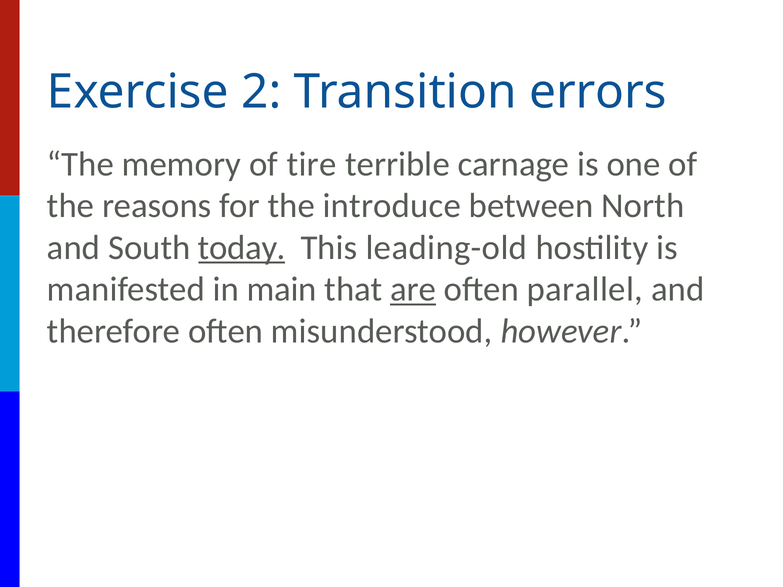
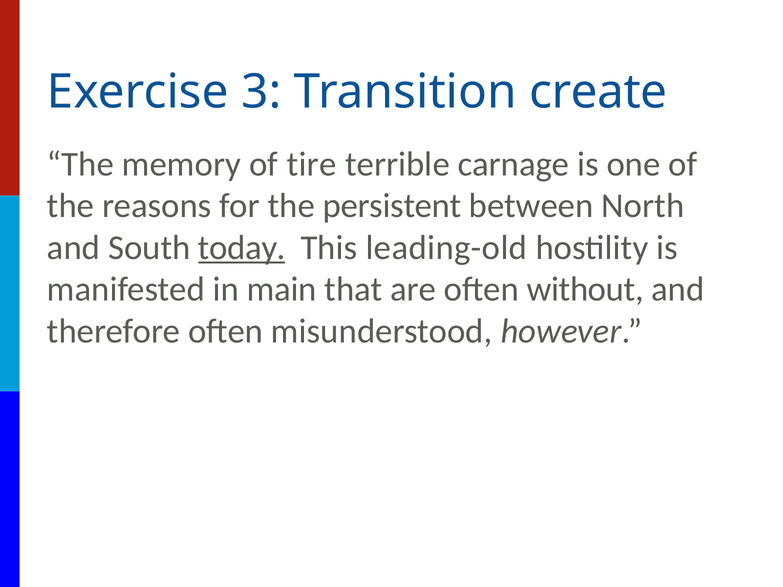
2: 2 -> 3
errors: errors -> create
introduce: introduce -> persistent
are underline: present -> none
parallel: parallel -> without
